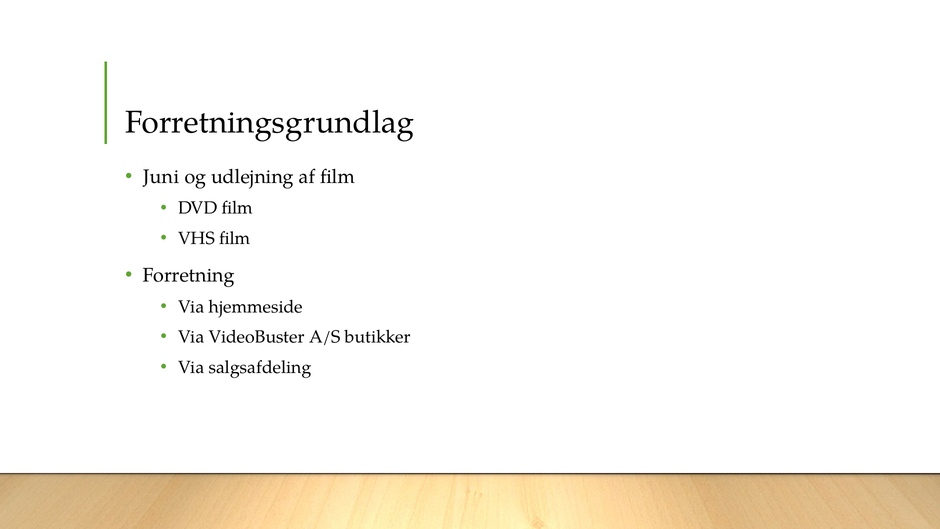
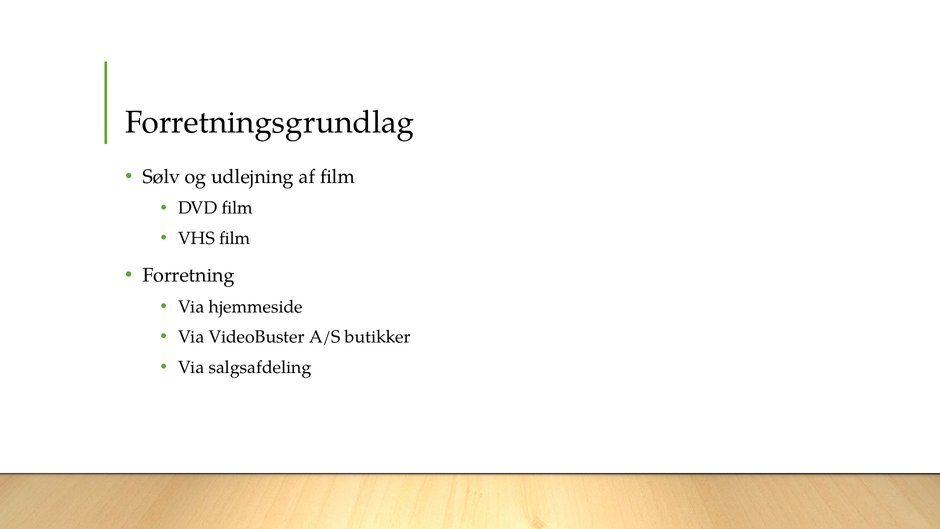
Juni: Juni -> Sølv
